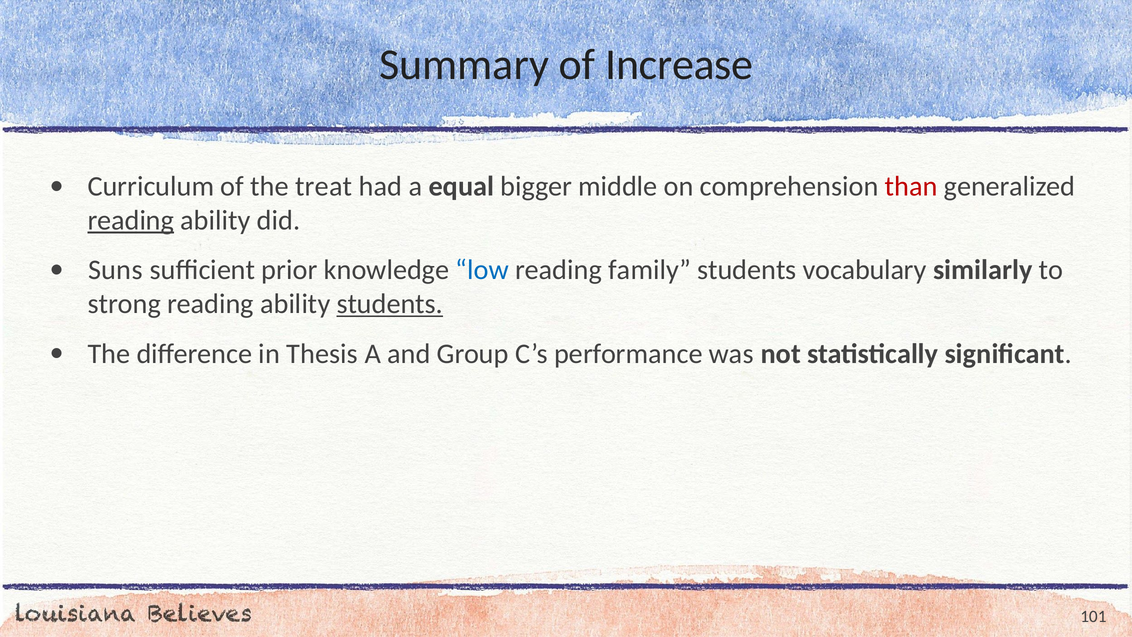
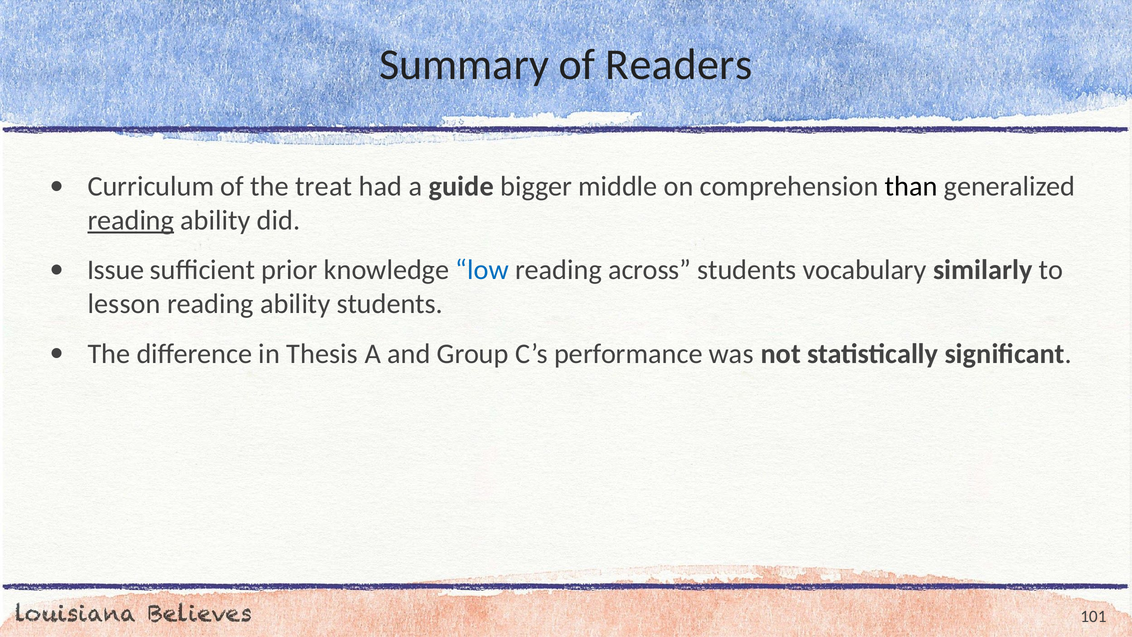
Increase: Increase -> Readers
equal: equal -> guide
than colour: red -> black
Suns: Suns -> Issue
family: family -> across
strong: strong -> lesson
students at (390, 304) underline: present -> none
